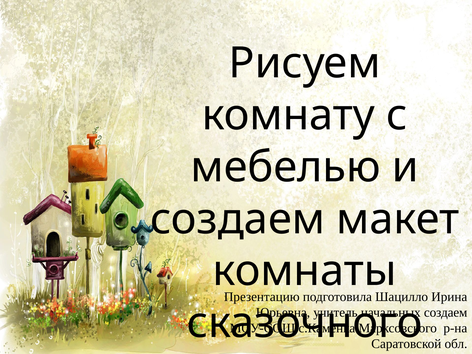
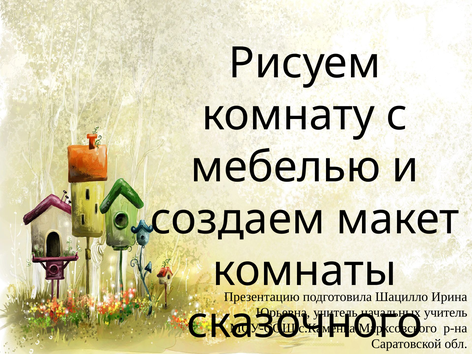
создаем at (446, 313): создаем -> учитель
